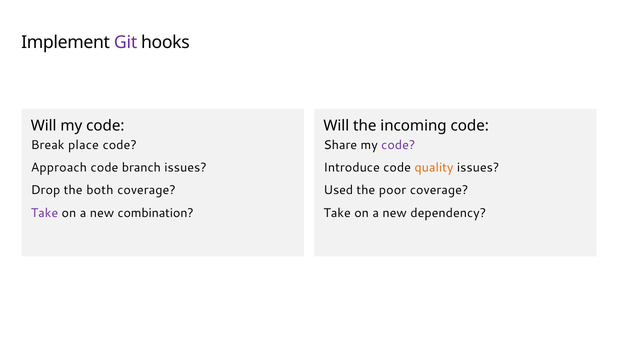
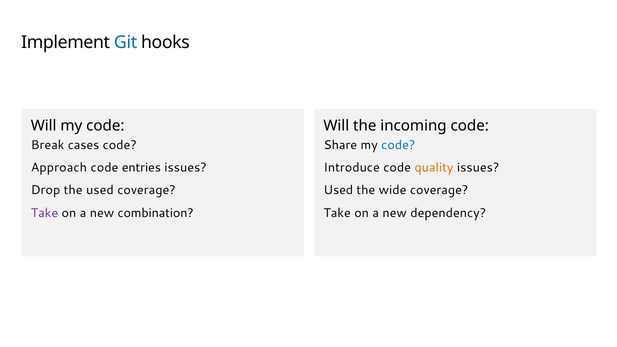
Git colour: purple -> blue
place: place -> cases
code at (398, 145) colour: purple -> blue
branch: branch -> entries
the both: both -> used
poor: poor -> wide
